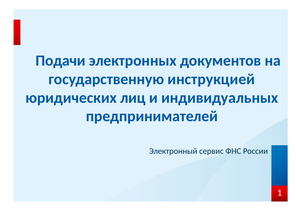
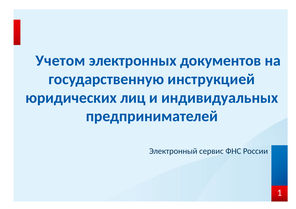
Подачи: Подачи -> Учетом
